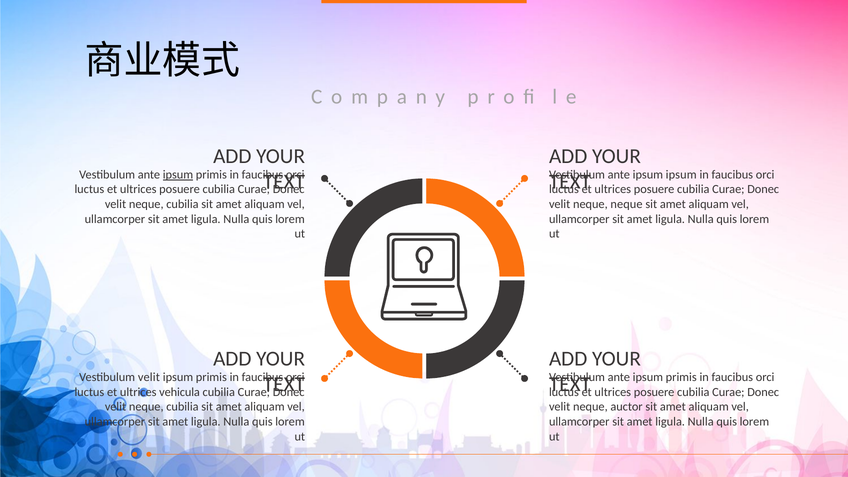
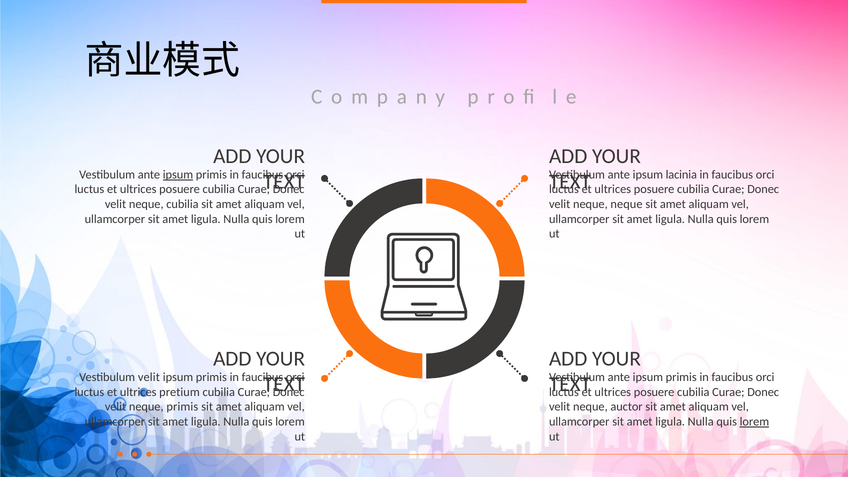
ipsum ipsum: ipsum -> lacinia
vehicula: vehicula -> pretium
cubilia at (182, 407): cubilia -> primis
lorem at (754, 422) underline: none -> present
